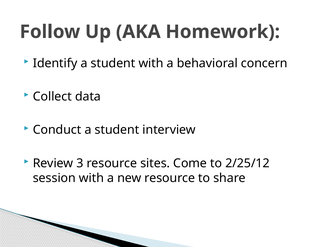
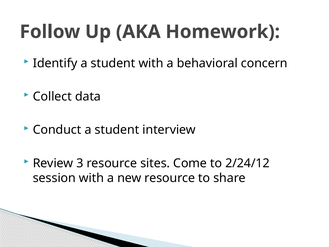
2/25/12: 2/25/12 -> 2/24/12
